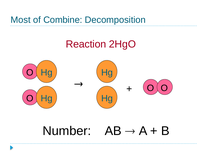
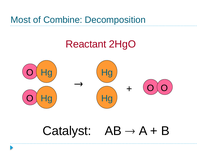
Reaction: Reaction -> Reactant
Number: Number -> Catalyst
